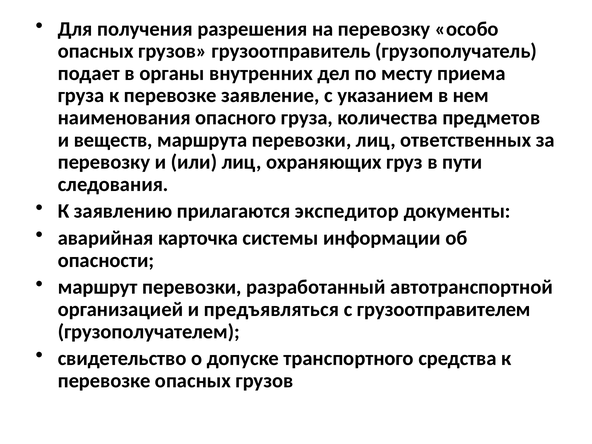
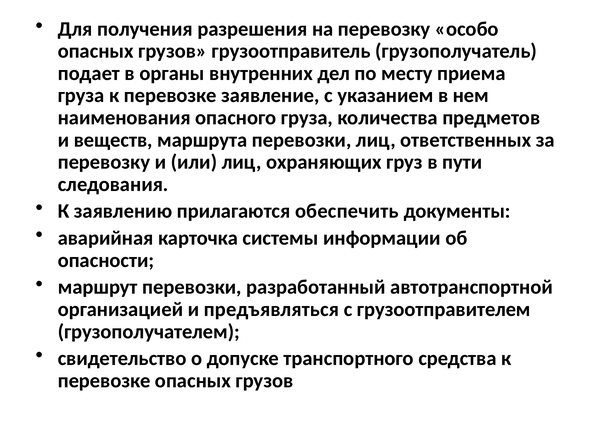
экспедитор: экспедитор -> обеспечить
